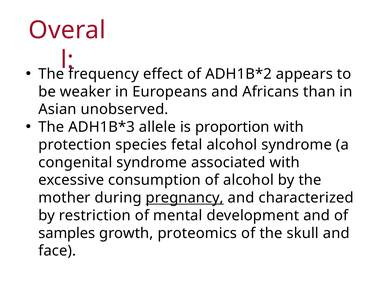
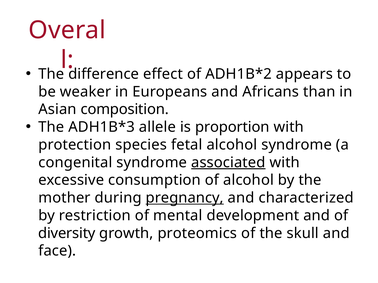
frequency: frequency -> difference
unobserved: unobserved -> composition
associated underline: none -> present
samples: samples -> diversity
